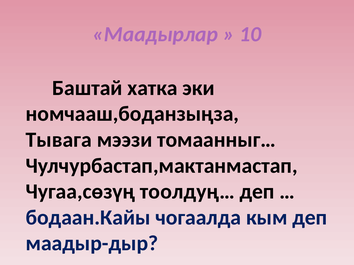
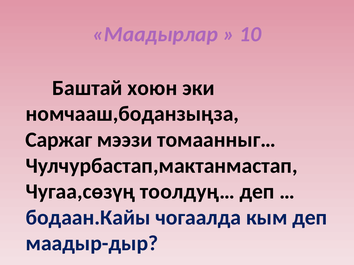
хатка: хатка -> хоюн
Тывага: Тывага -> Саржаг
